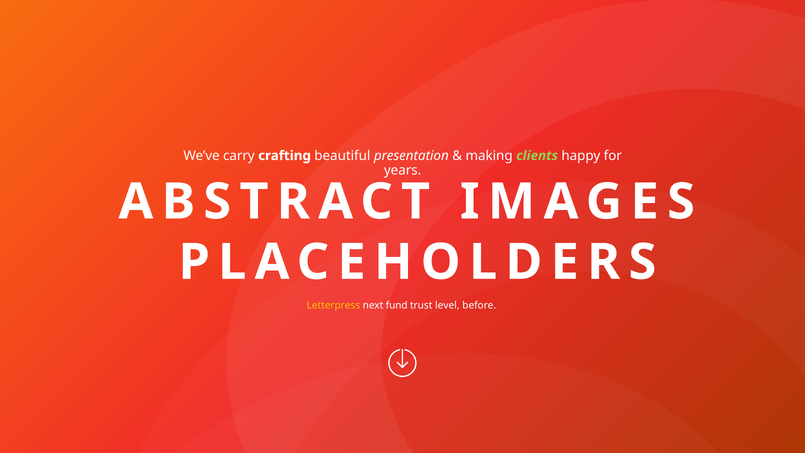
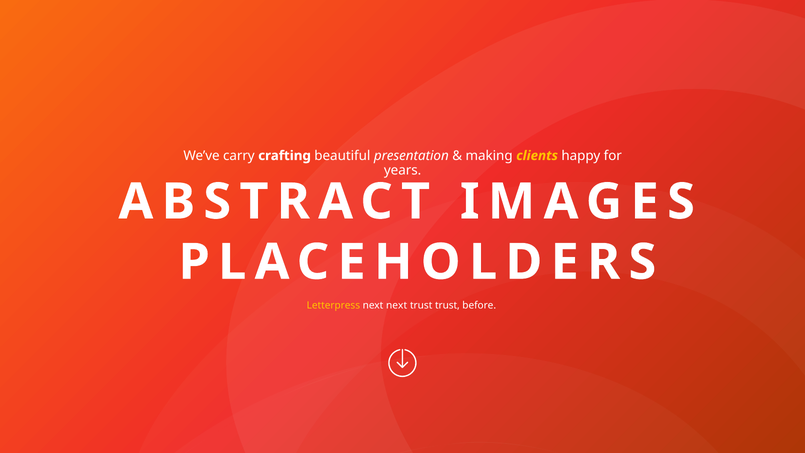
clients colour: light green -> yellow
next fund: fund -> next
trust level: level -> trust
